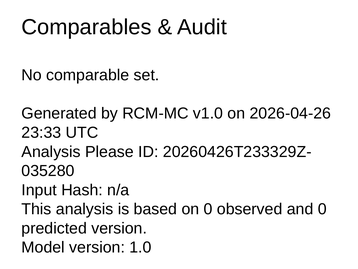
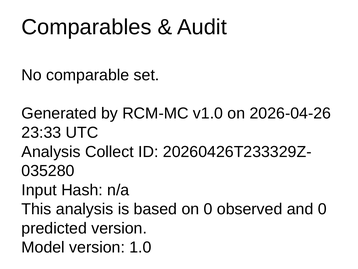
Please: Please -> Collect
